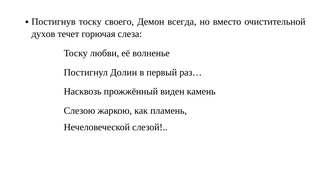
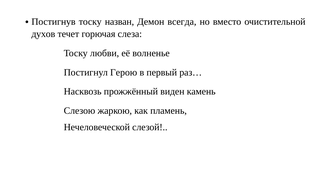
своего: своего -> назван
Долин: Долин -> Герою
